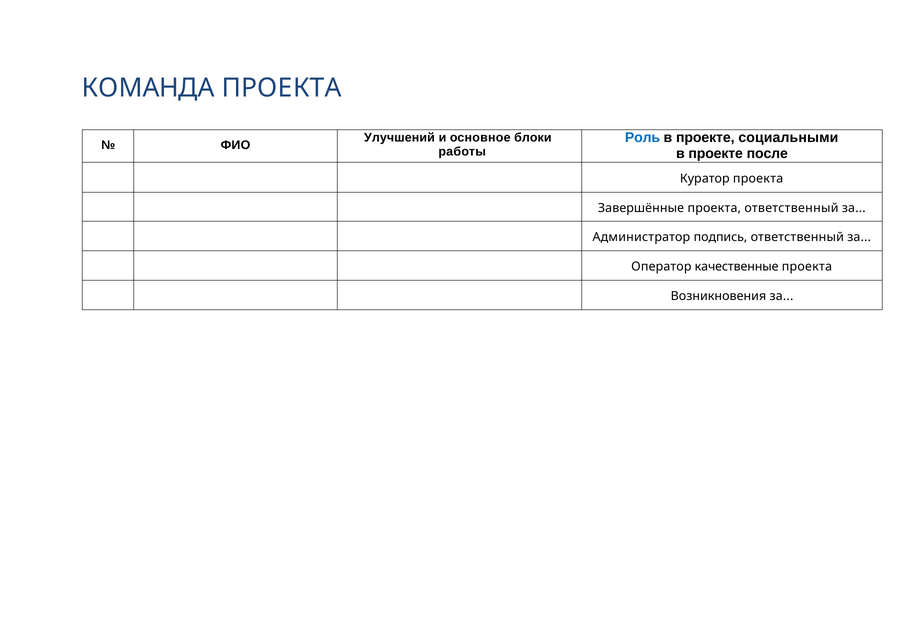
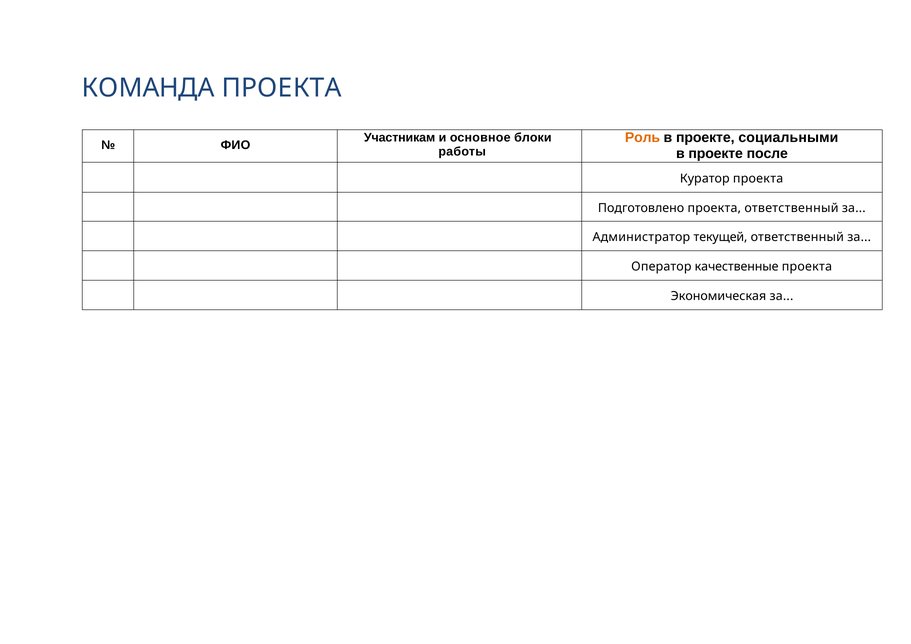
Роль colour: blue -> orange
Улучшений: Улучшений -> Участникам
Завершённые: Завершённые -> Подготовлено
подпись: подпись -> текущей
Возникновения: Возникновения -> Экономическая
